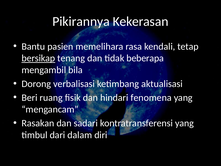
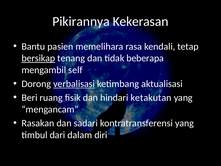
bila: bila -> self
verbalisasi underline: none -> present
fenomena: fenomena -> ketakutan
